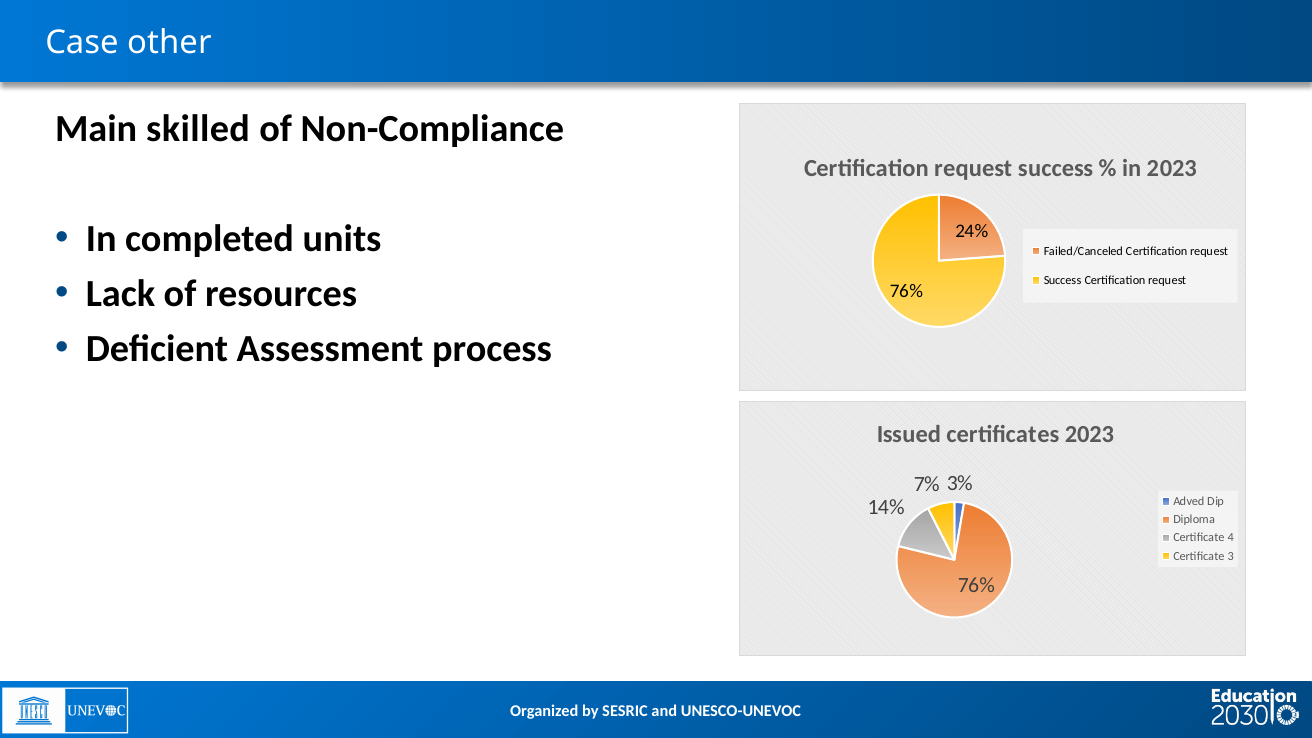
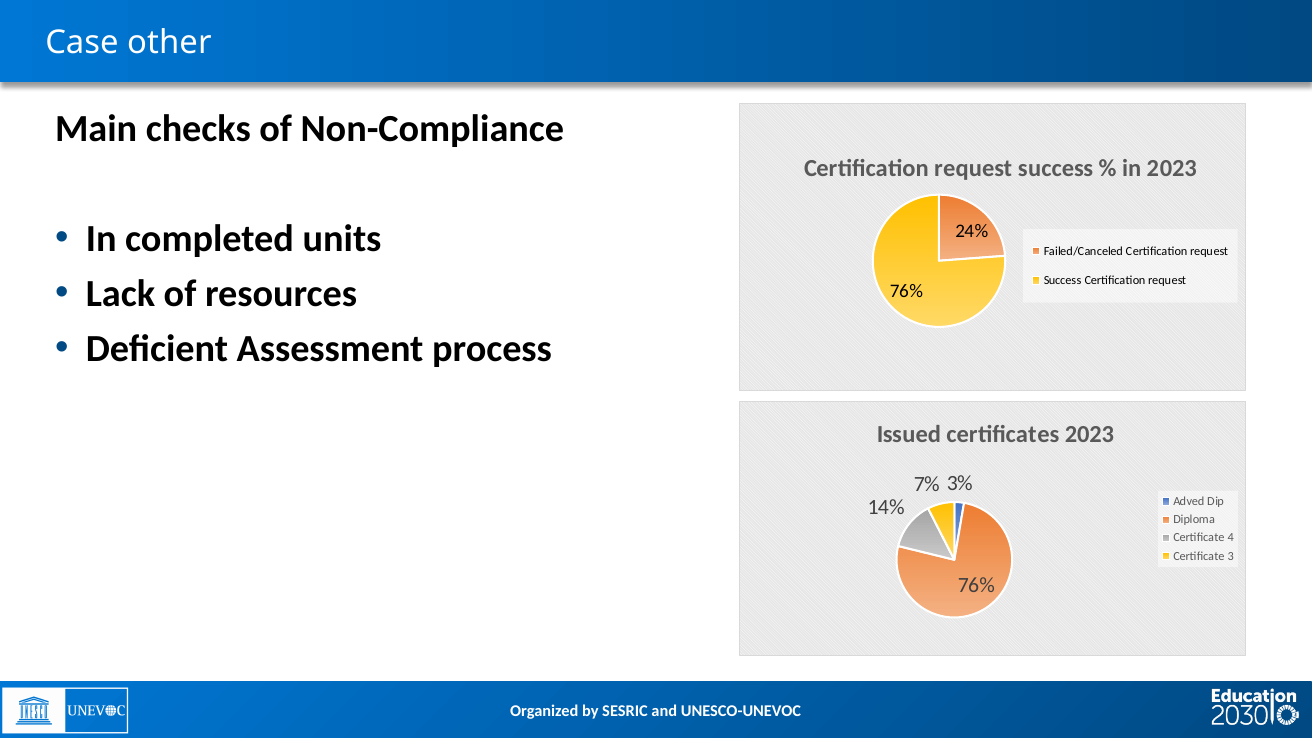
skilled: skilled -> checks
